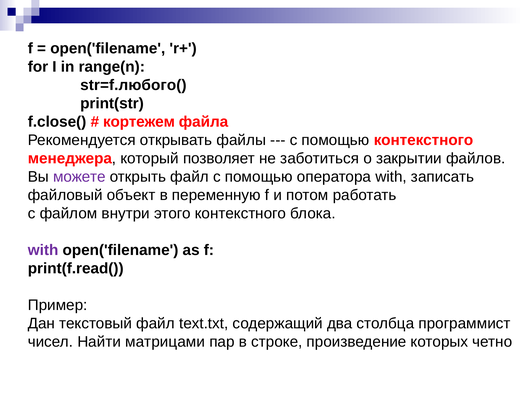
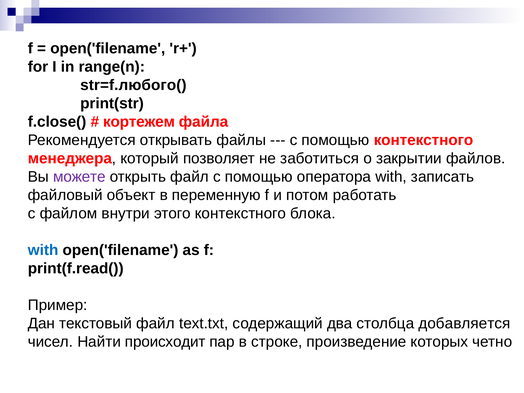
with at (43, 250) colour: purple -> blue
программист: программист -> добавляется
матрицами: матрицами -> происходит
